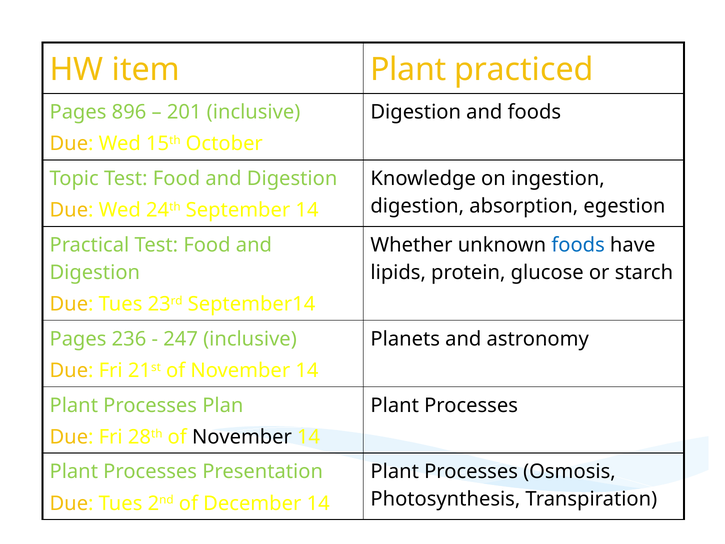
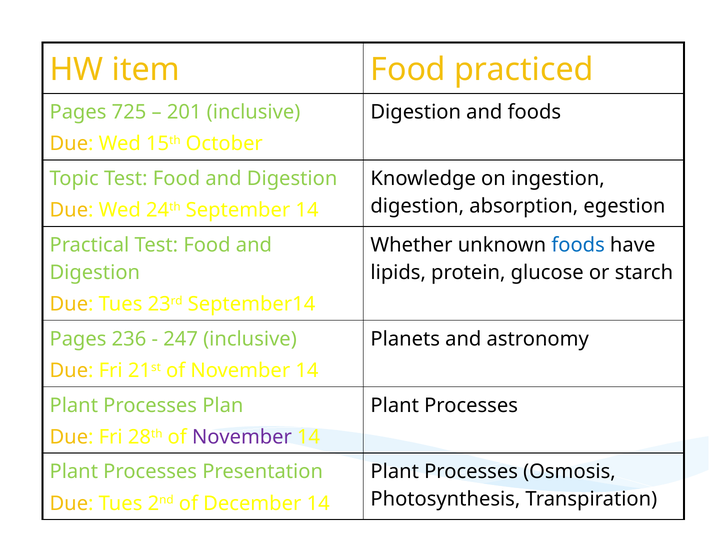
item Plant: Plant -> Food
896: 896 -> 725
November at (242, 437) colour: black -> purple
